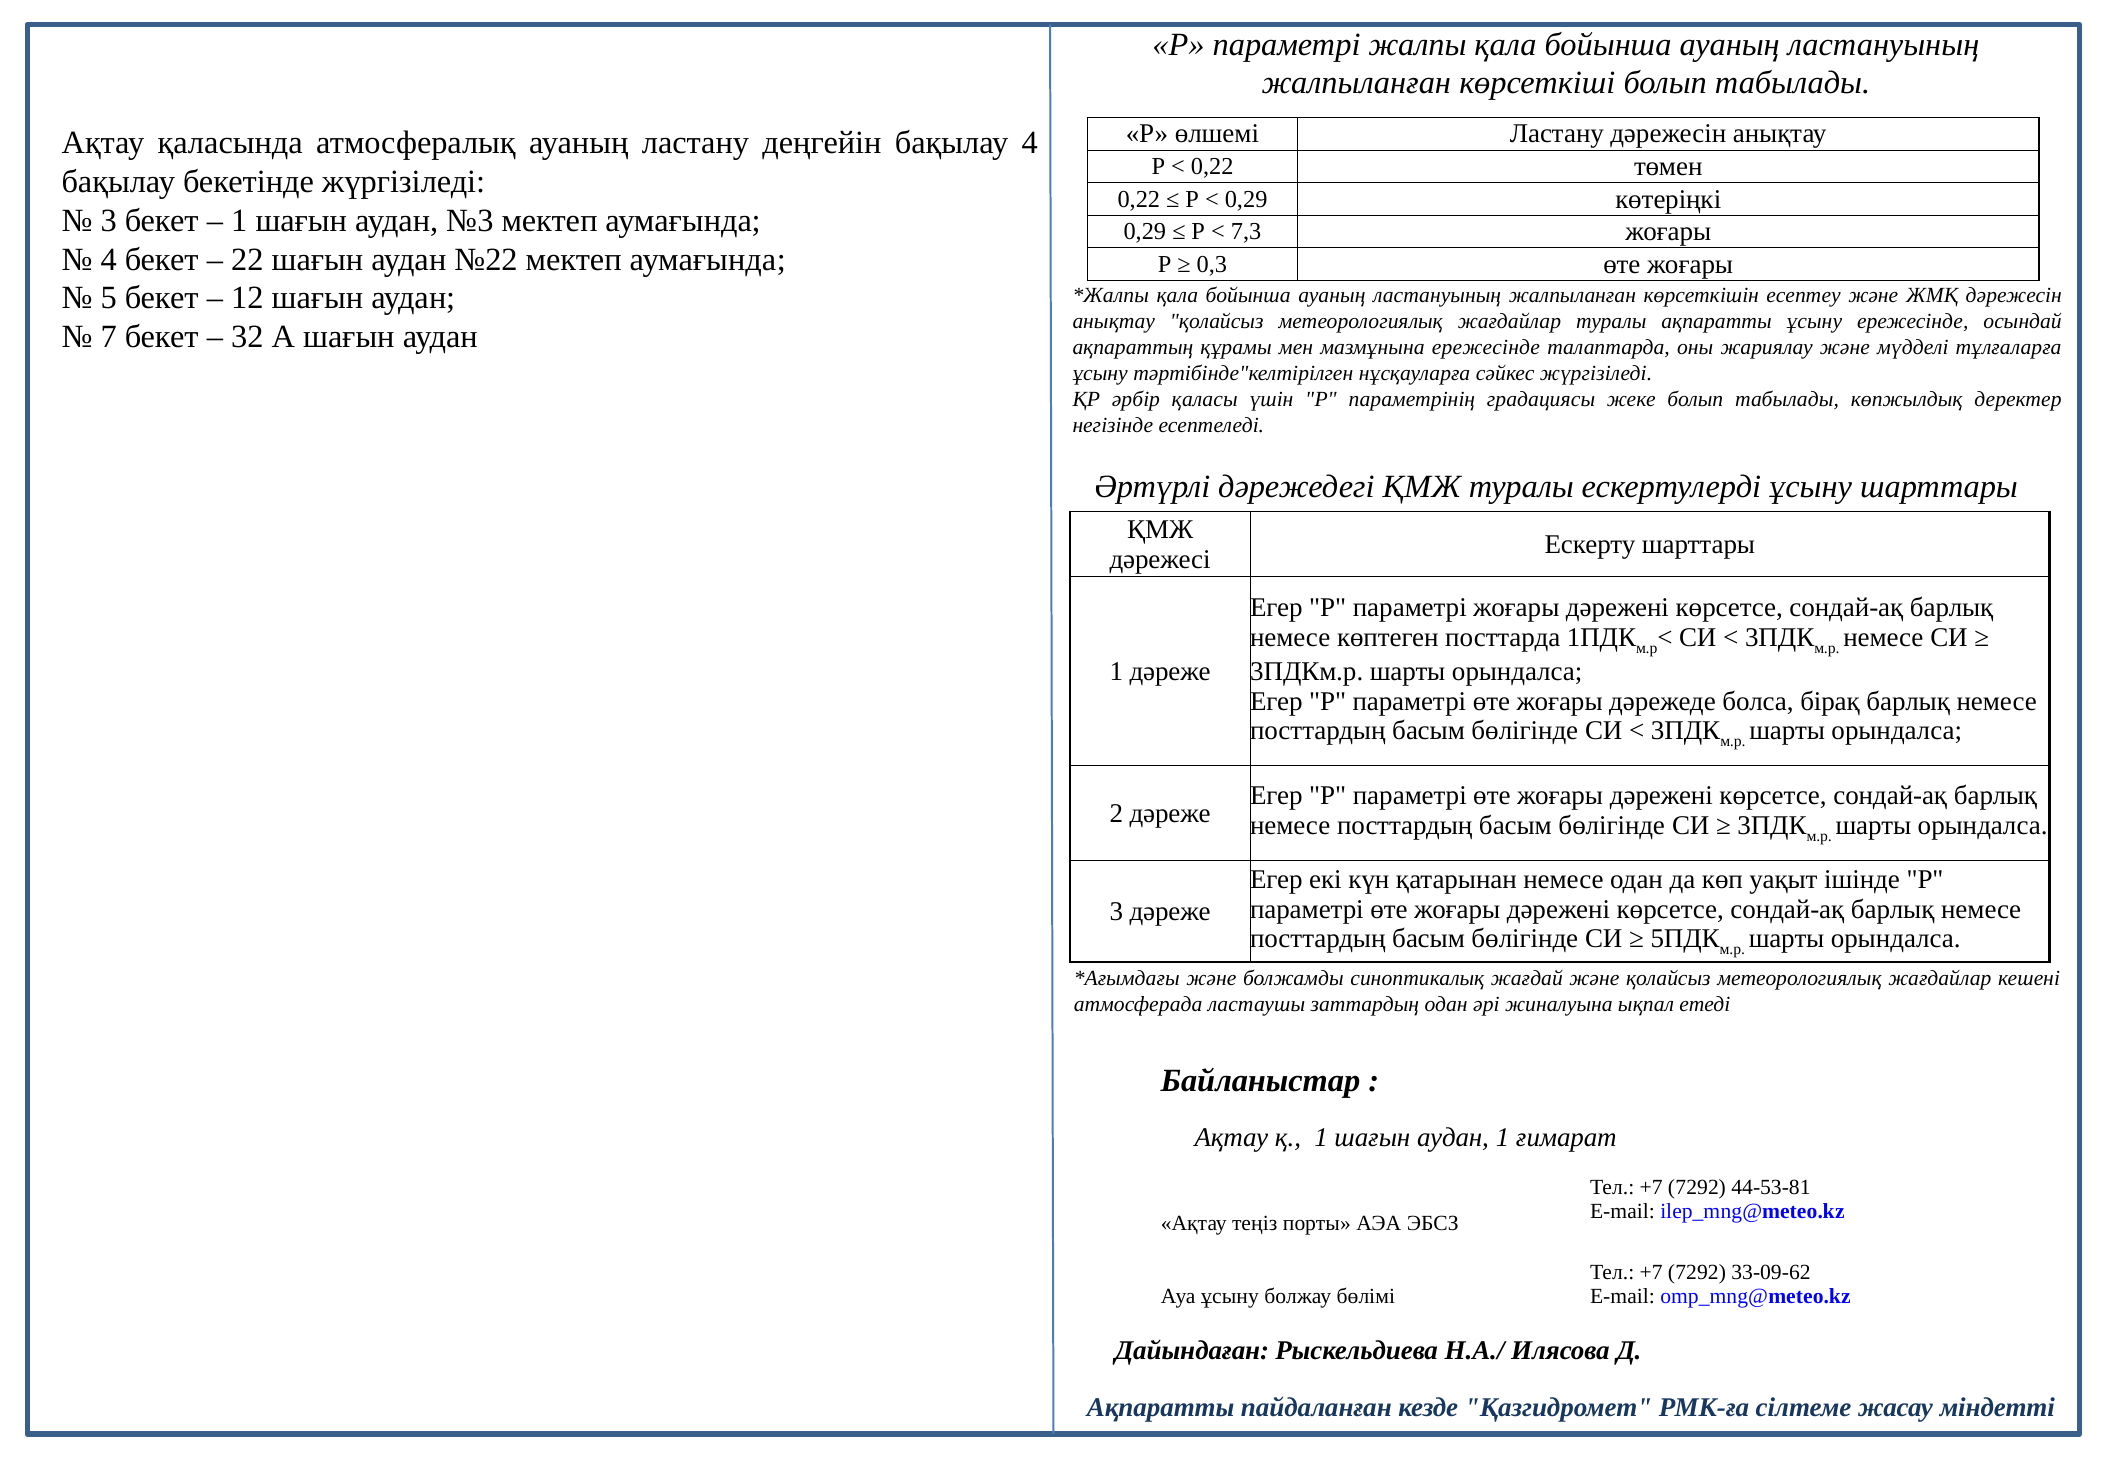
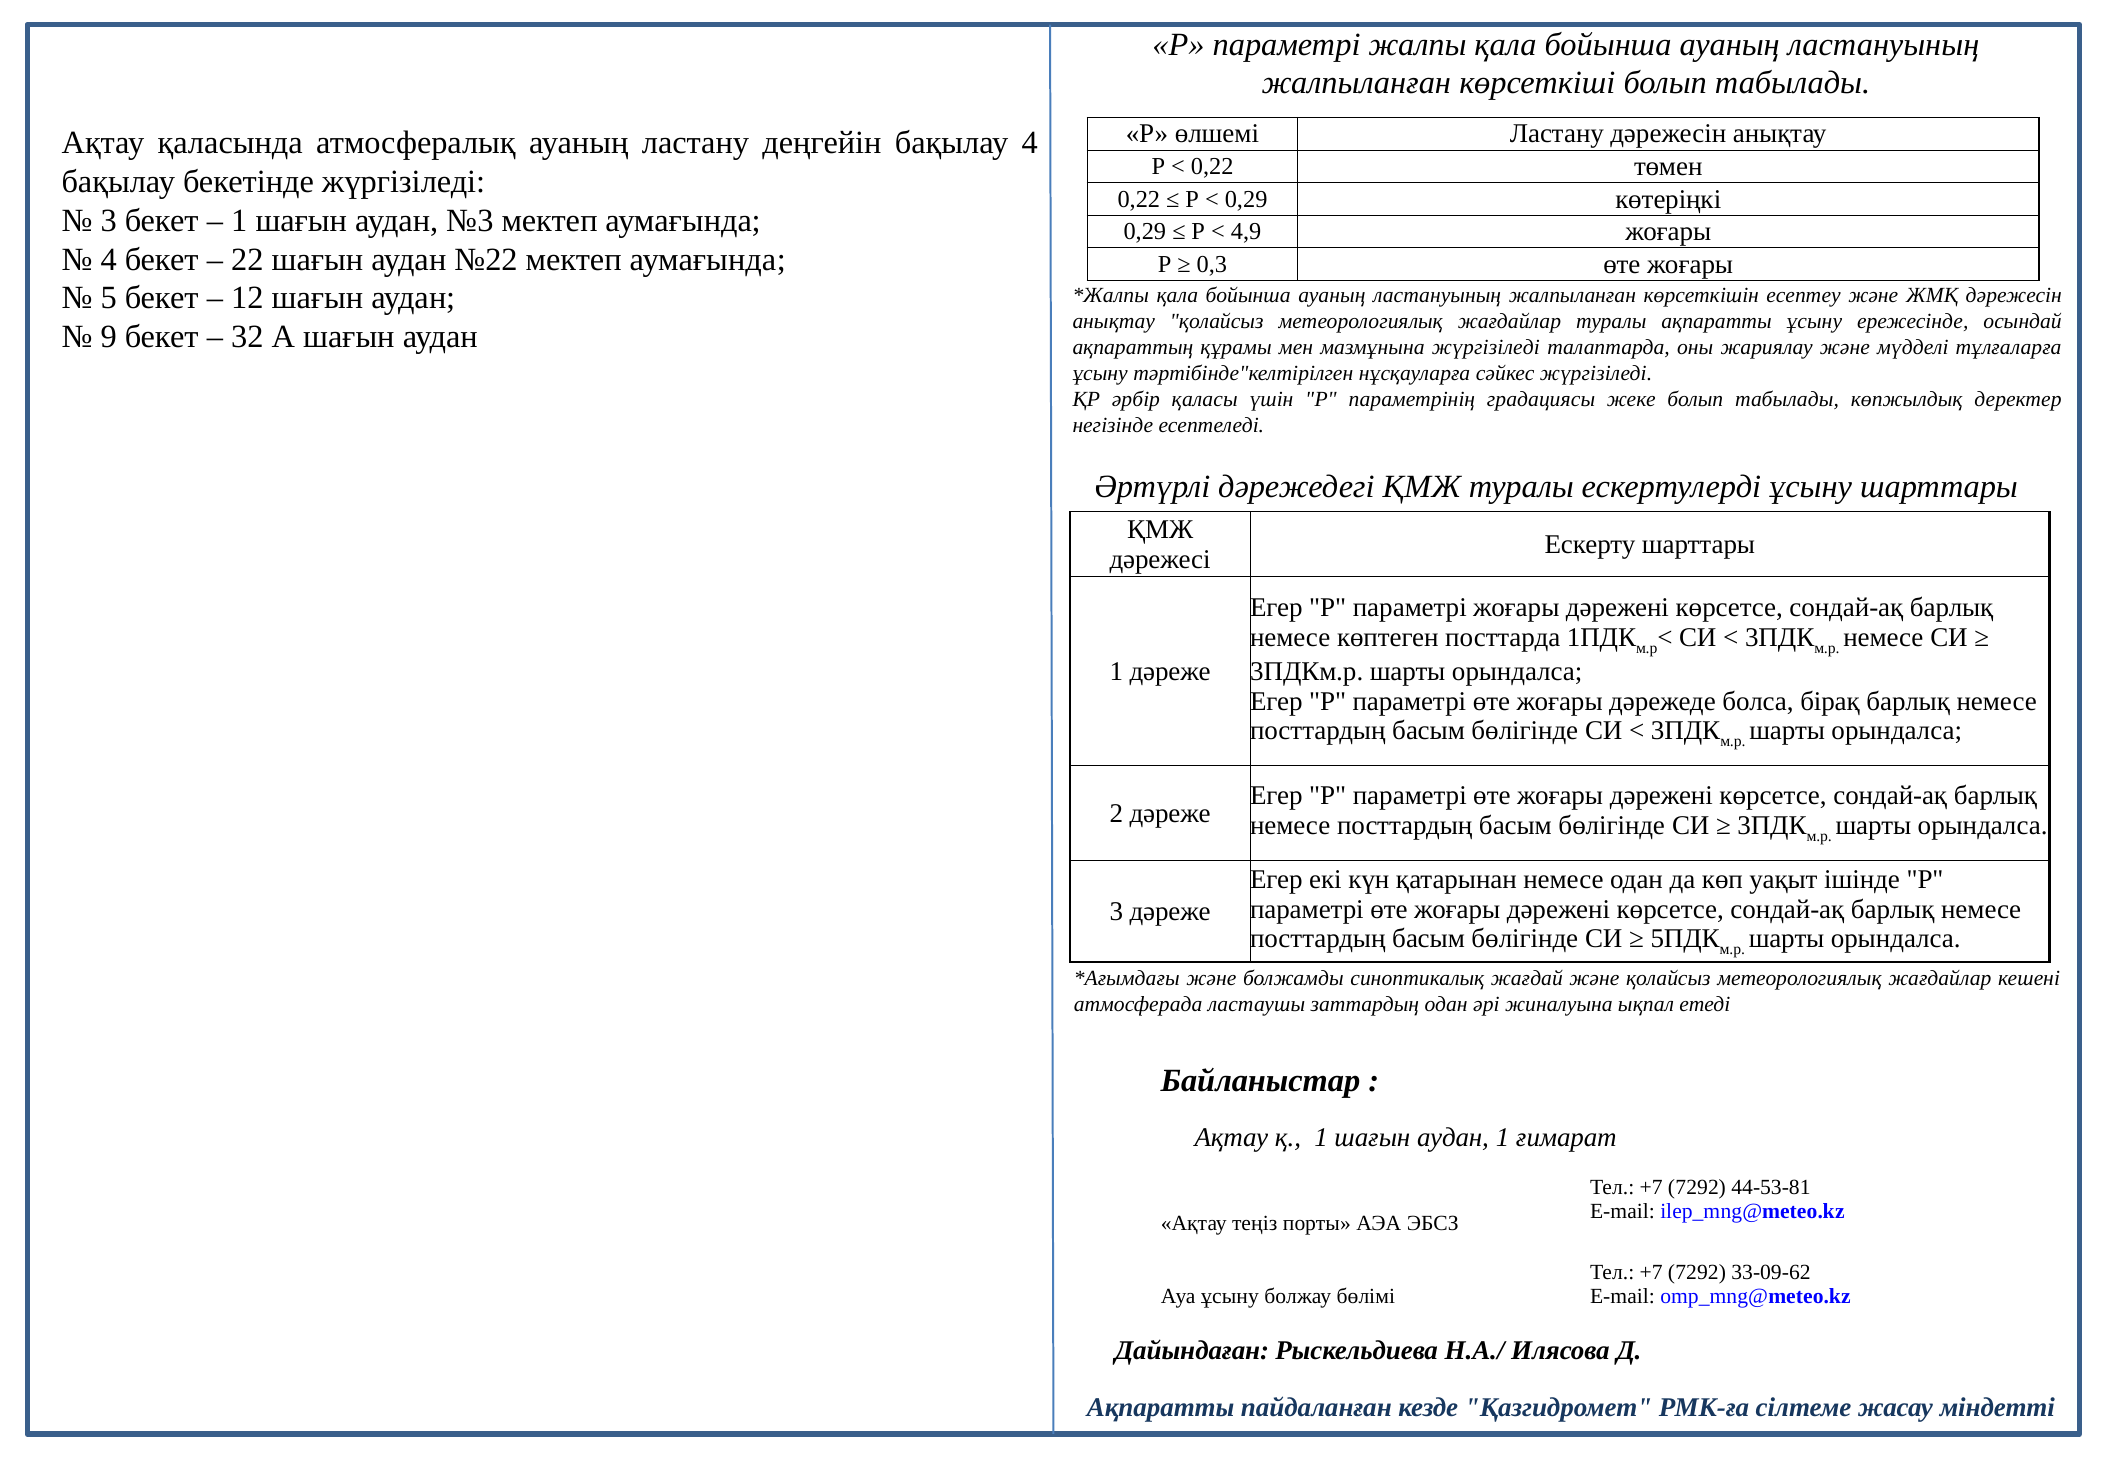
7,3: 7,3 -> 4,9
7: 7 -> 9
мазмұнына ережесінде: ережесінде -> жүргізіледі
